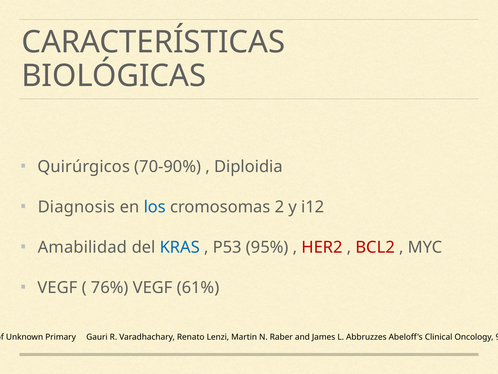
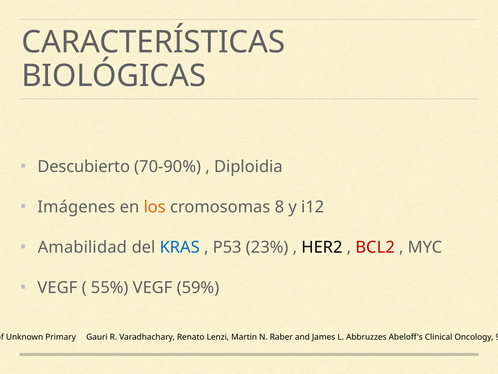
Quirúrgicos: Quirúrgicos -> Descubierto
Diagnosis: Diagnosis -> Imágenes
los colour: blue -> orange
2: 2 -> 8
95%: 95% -> 23%
HER2 colour: red -> black
76%: 76% -> 55%
61%: 61% -> 59%
